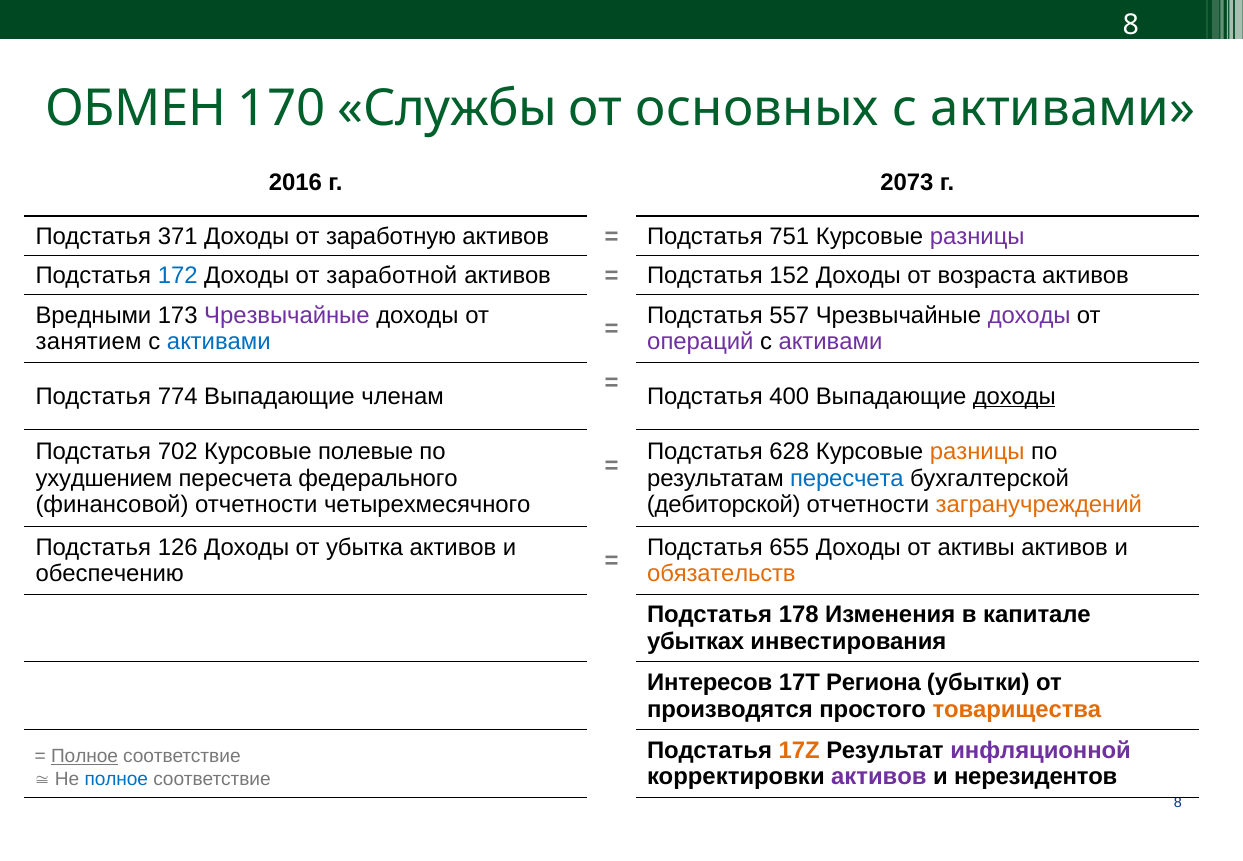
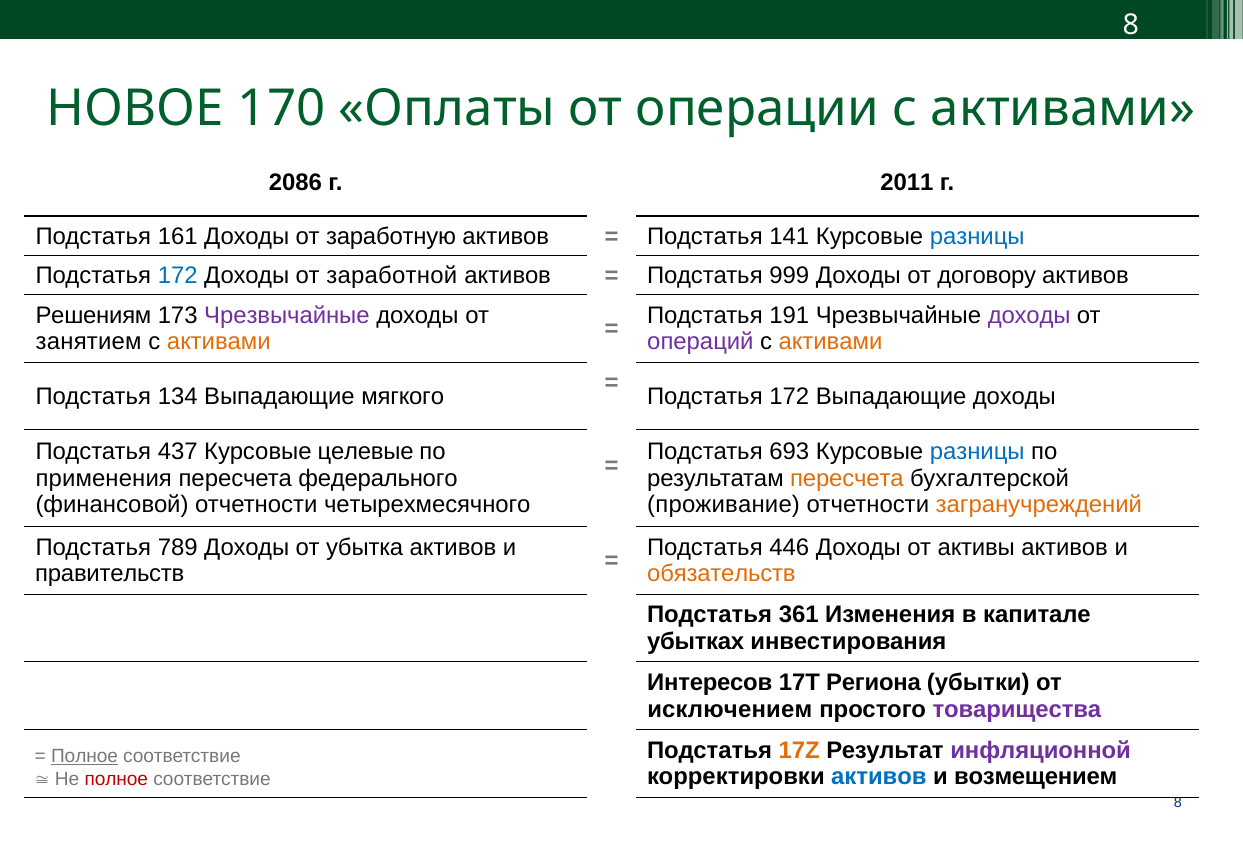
ОБМЕН: ОБМЕН -> НОВОЕ
Службы: Службы -> Оплаты
основных: основных -> операции
2016: 2016 -> 2086
2073: 2073 -> 2011
371: 371 -> 161
751: 751 -> 141
разницы at (977, 236) colour: purple -> blue
152: 152 -> 999
возраста: возраста -> договору
Вредными: Вредными -> Решениям
557: 557 -> 191
активами at (219, 342) colour: blue -> orange
активами at (830, 342) colour: purple -> orange
774: 774 -> 134
членам: членам -> мягкого
400 at (789, 396): 400 -> 172
доходы at (1014, 396) underline: present -> none
702: 702 -> 437
полевые: полевые -> целевые
628: 628 -> 693
разницы at (977, 452) colour: orange -> blue
ухудшением: ухудшением -> применения
пересчета at (847, 478) colour: blue -> orange
дебиторской: дебиторской -> проживание
126: 126 -> 789
655: 655 -> 446
обеспечению: обеспечению -> правительств
178: 178 -> 361
производятся: производятся -> исключением
товарищества colour: orange -> purple
активов at (879, 777) colour: purple -> blue
нерезидентов: нерезидентов -> возмещением
полное at (116, 779) colour: blue -> red
